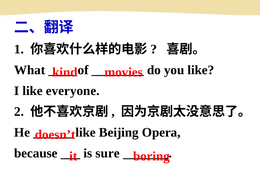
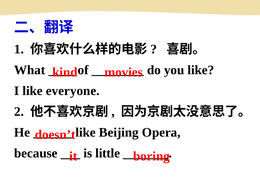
sure: sure -> little
